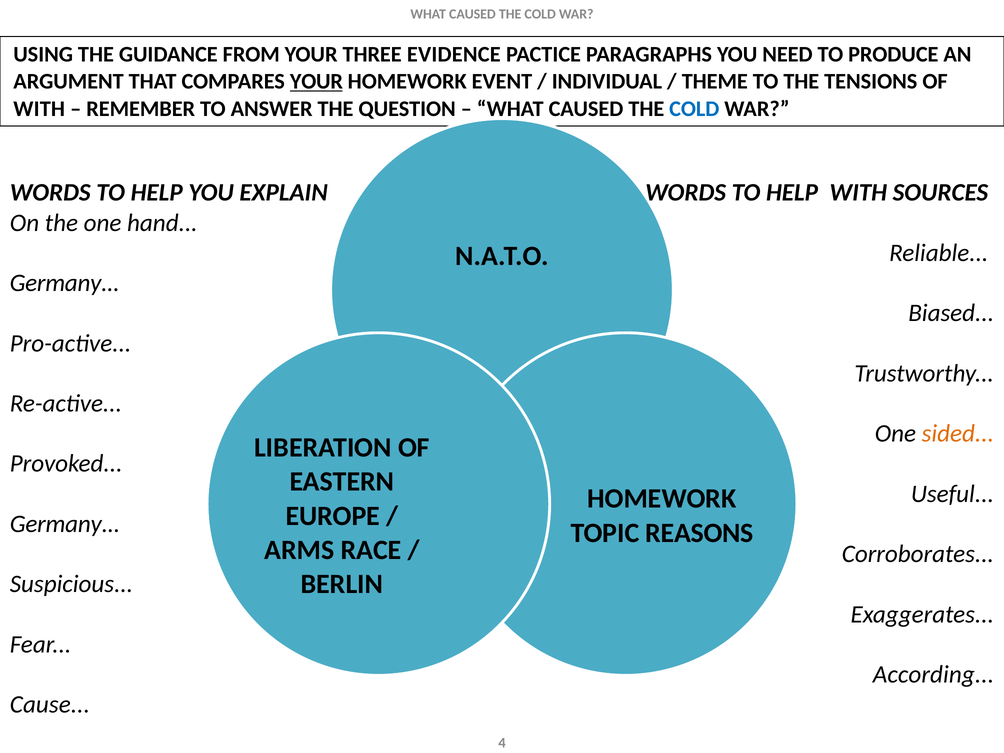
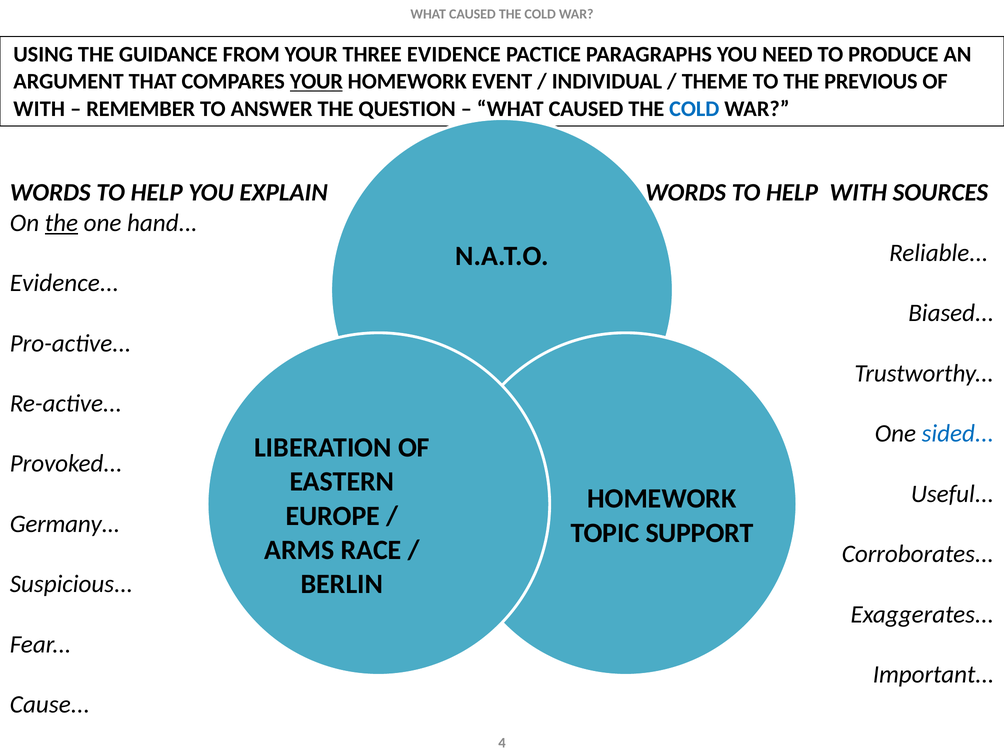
TENSIONS: TENSIONS -> PREVIOUS
the at (61, 223) underline: none -> present
Germany at (65, 283): Germany -> Evidence
sided colour: orange -> blue
REASONS: REASONS -> SUPPORT
According: According -> Important
